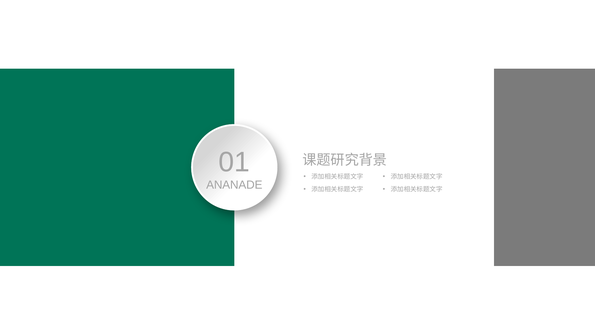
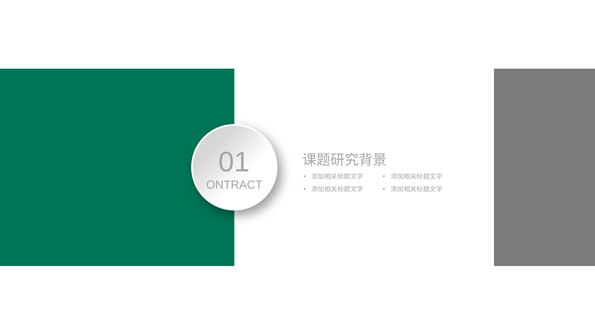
ANANADE: ANANADE -> ONTRACT
